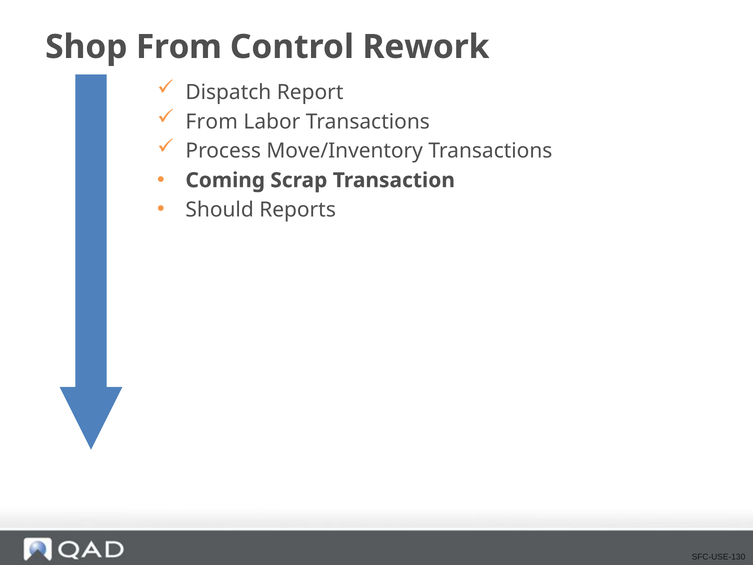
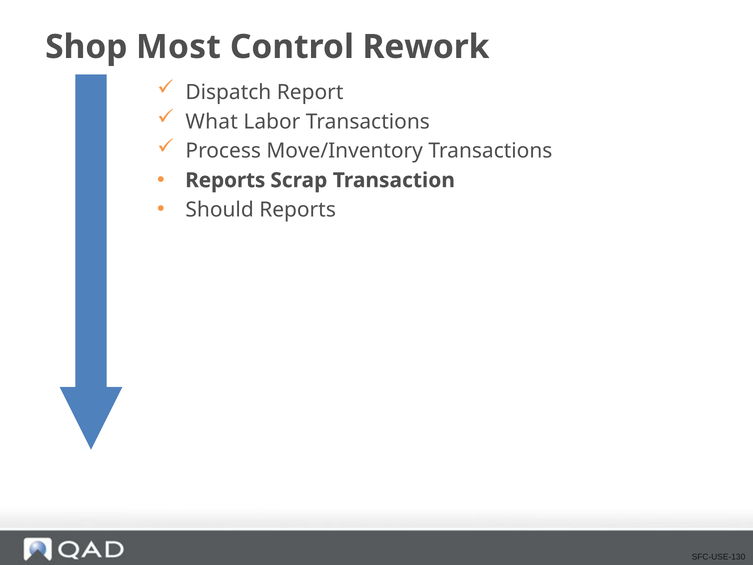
From at (179, 47): From -> Most
From at (212, 122): From -> What
Coming at (225, 180): Coming -> Reports
